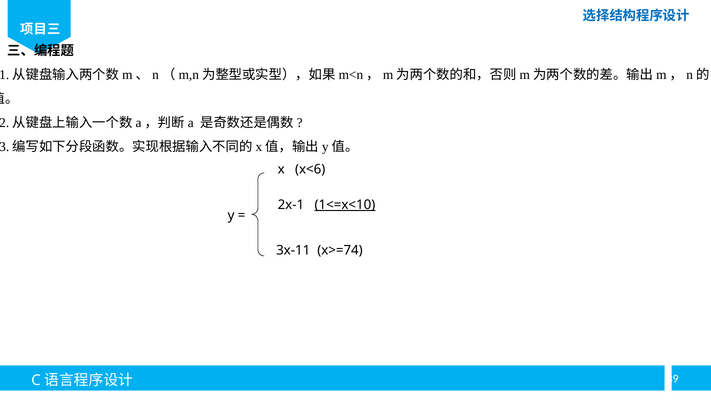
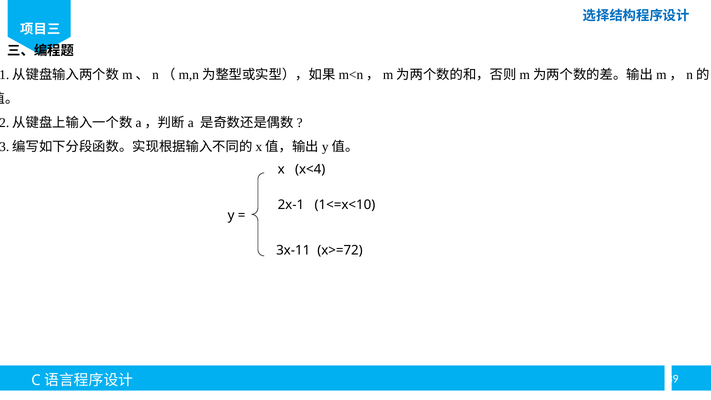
x<6: x<6 -> x<4
1<=x<10 underline: present -> none
x>=74: x>=74 -> x>=72
